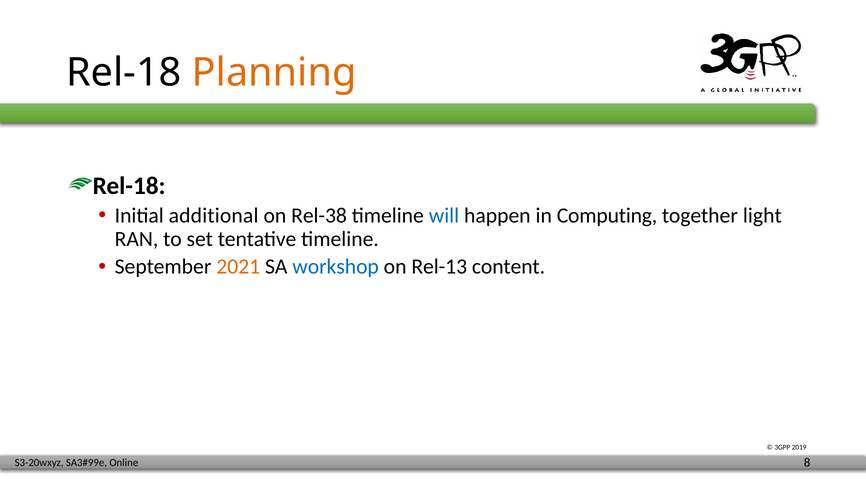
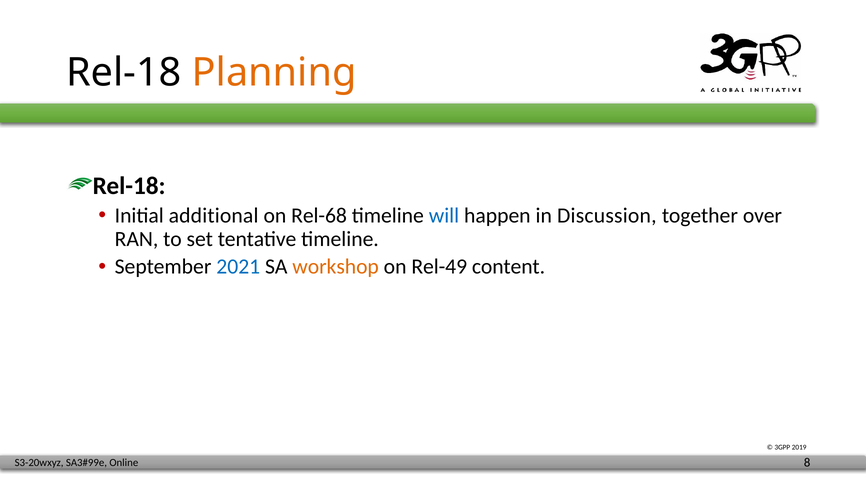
Rel-38: Rel-38 -> Rel-68
Computing: Computing -> Discussion
light: light -> over
2021 colour: orange -> blue
workshop colour: blue -> orange
Rel-13: Rel-13 -> Rel-49
